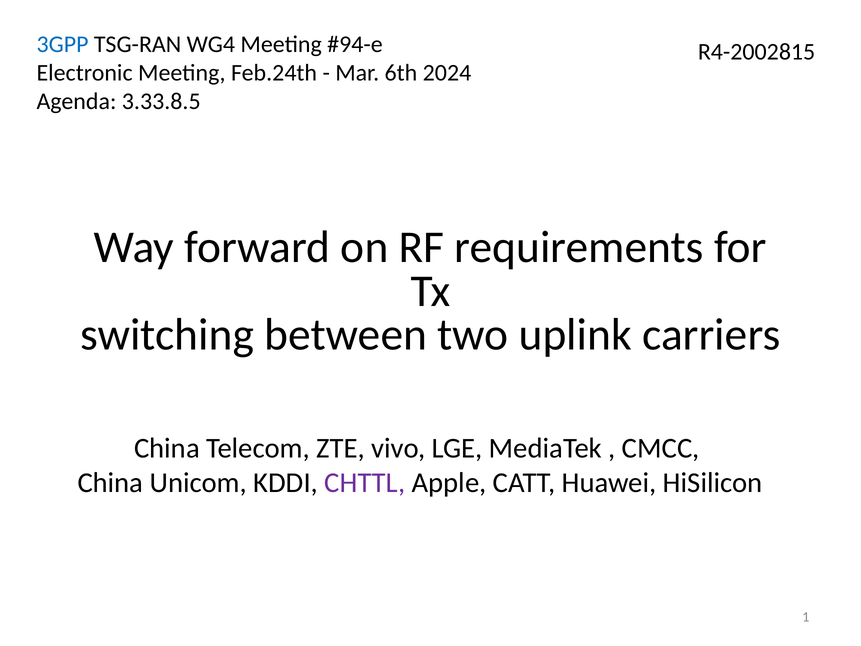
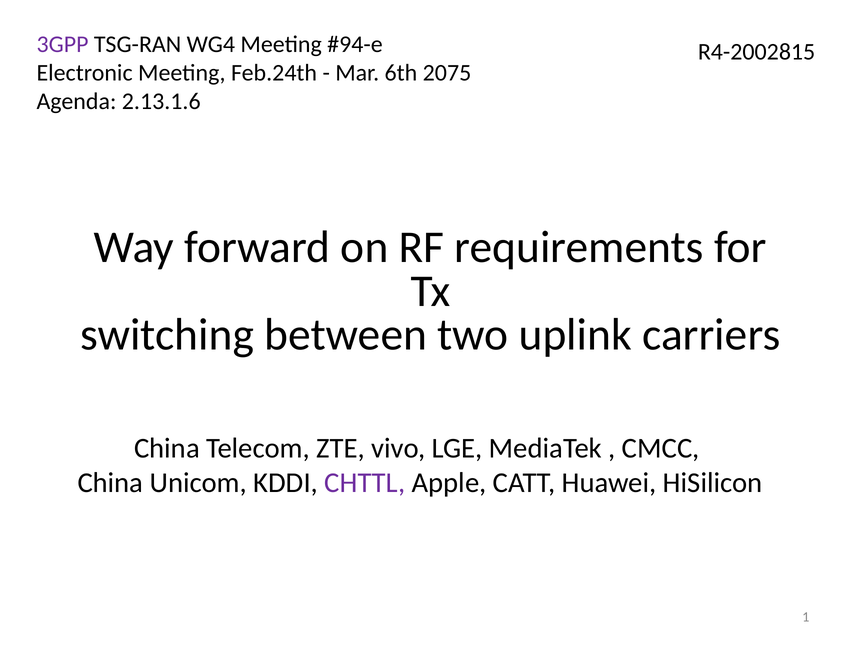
3GPP colour: blue -> purple
2024: 2024 -> 2075
3.33.8.5: 3.33.8.5 -> 2.13.1.6
